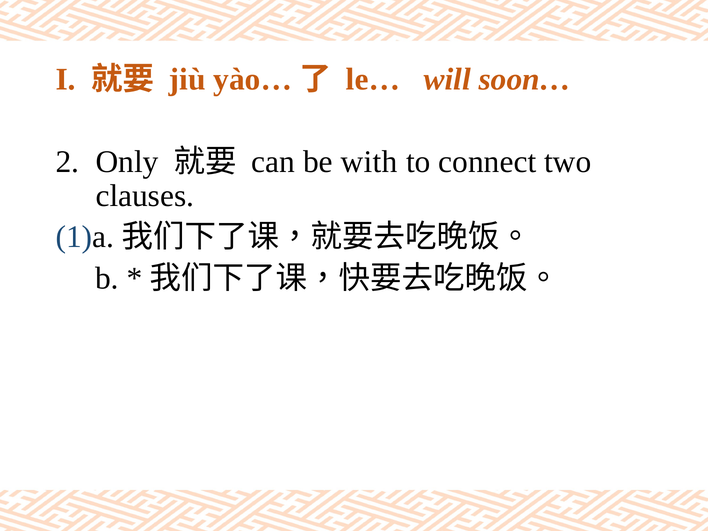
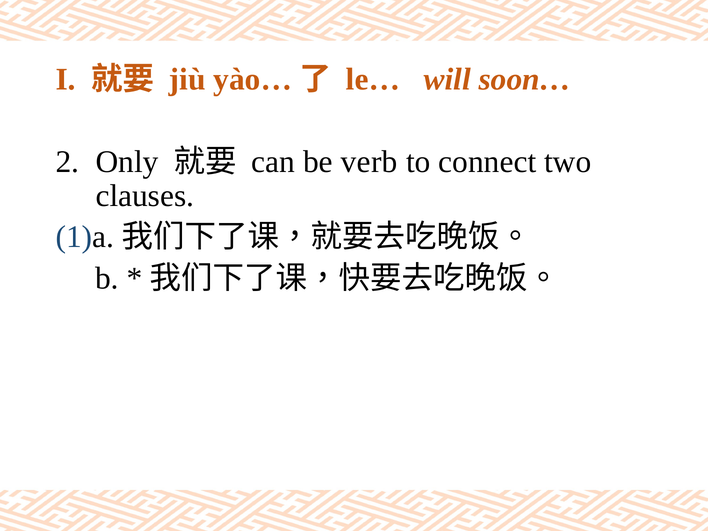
with: with -> verb
